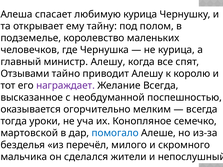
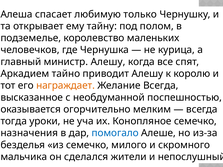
любимую курица: курица -> только
Отзывами: Отзывами -> Аркадием
награждает colour: purple -> orange
мартовской: мартовской -> назначения
из перечёл: перечёл -> семечко
